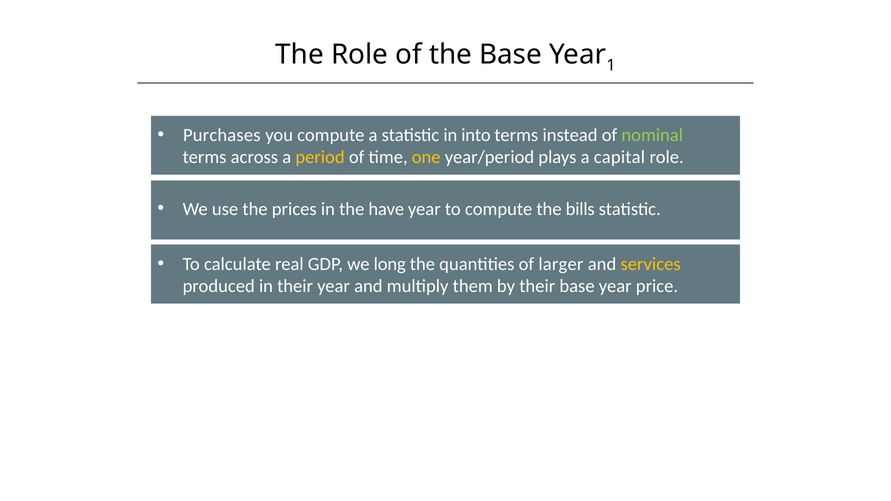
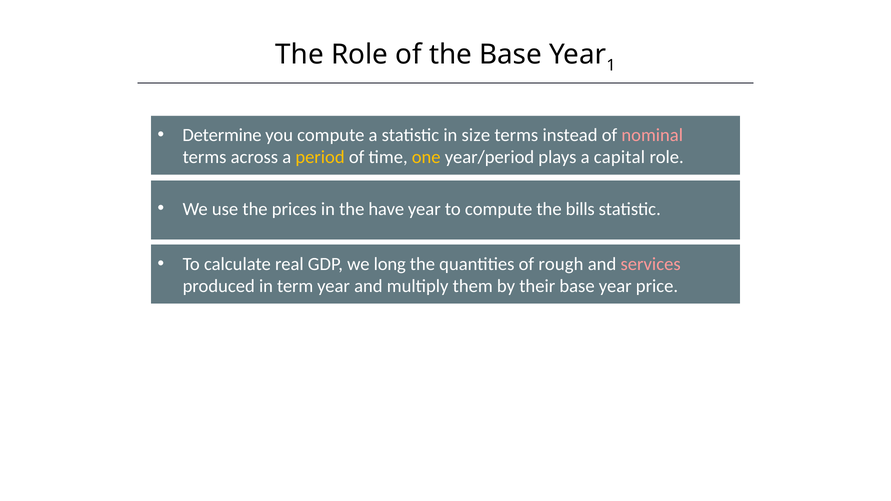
Purchases: Purchases -> Determine
into: into -> size
nominal colour: light green -> pink
larger: larger -> rough
services colour: yellow -> pink
in their: their -> term
